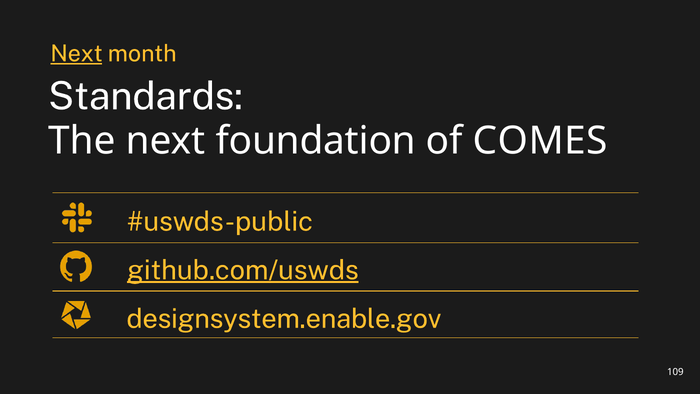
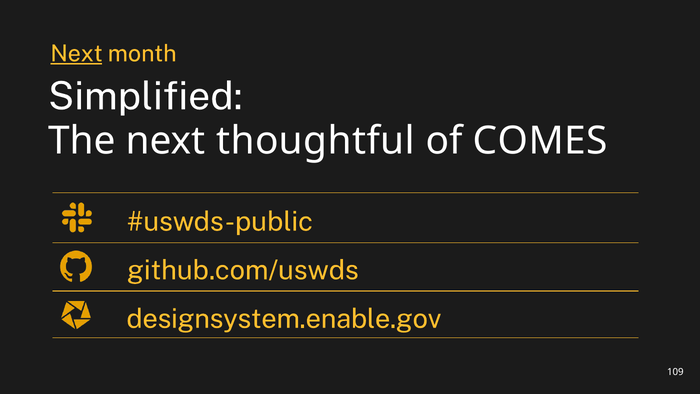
Standards: Standards -> Simplified
foundation: foundation -> thoughtful
github.com/uswds underline: present -> none
